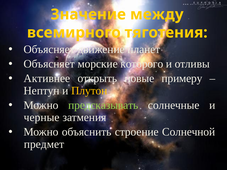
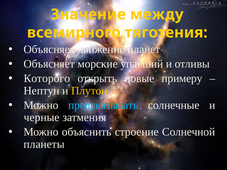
которого: которого -> упавший
Активнее: Активнее -> Которого
предсказывать colour: light green -> light blue
предмет: предмет -> планеты
